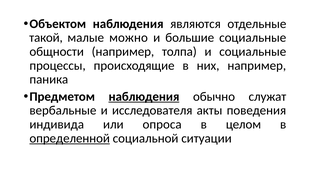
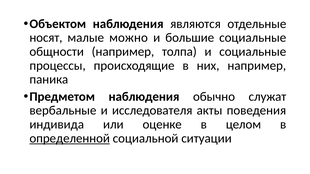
такой: такой -> носят
наблюдения at (144, 97) underline: present -> none
опроса: опроса -> оценке
